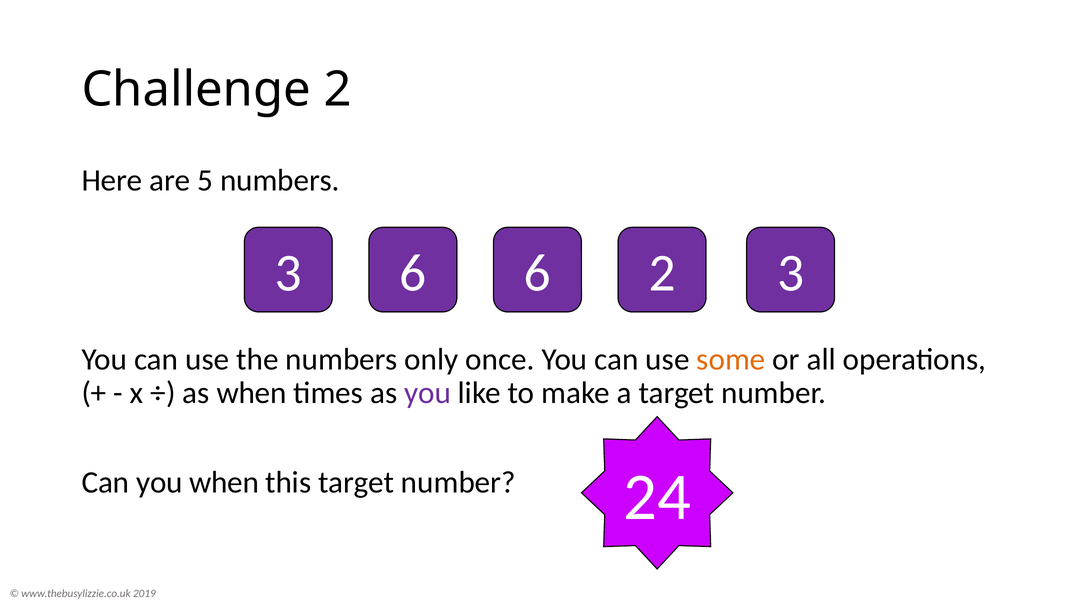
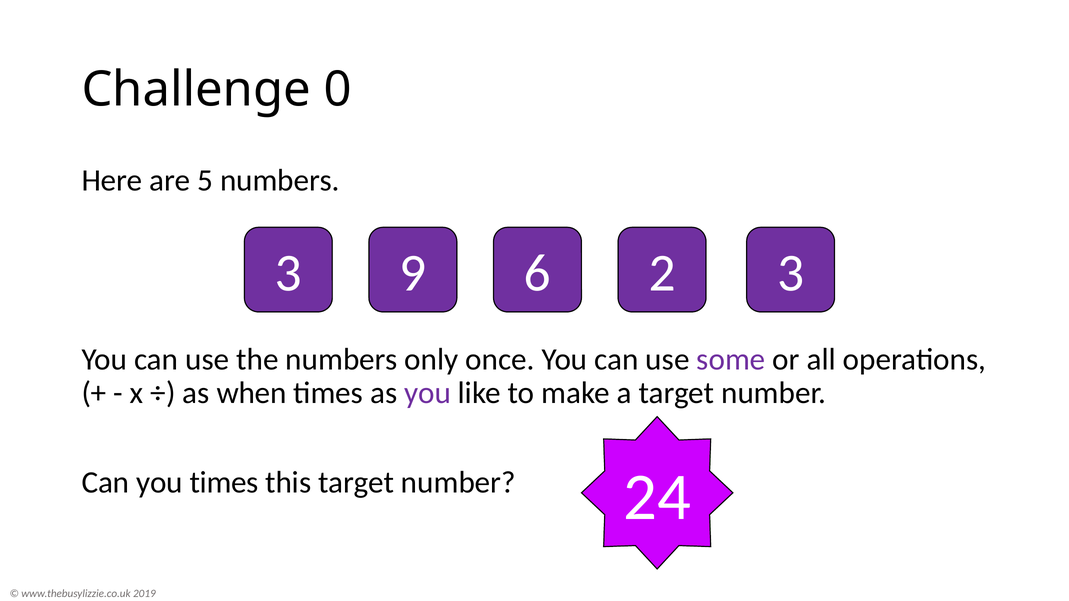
Challenge 2: 2 -> 0
3 6: 6 -> 9
some colour: orange -> purple
you when: when -> times
